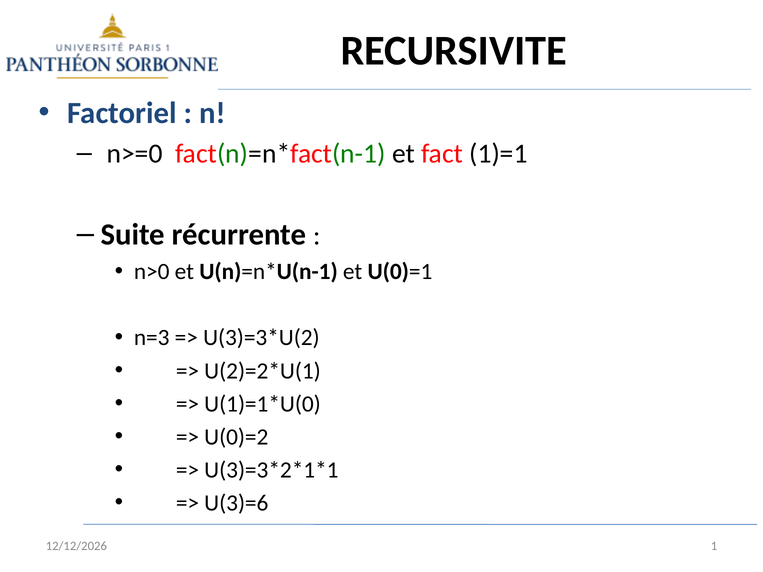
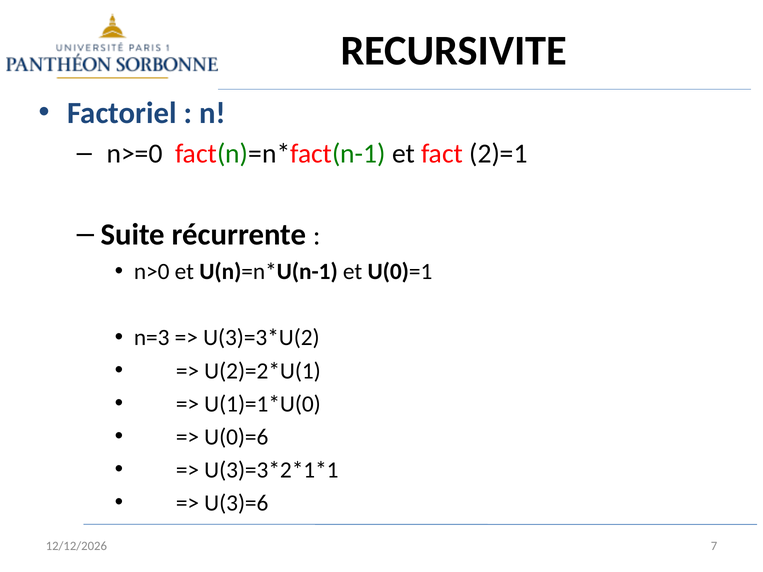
1)=1: 1)=1 -> 2)=1
U(0)=2: U(0)=2 -> U(0)=6
1: 1 -> 7
